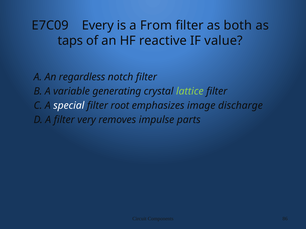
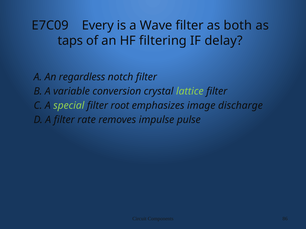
From: From -> Wave
reactive: reactive -> filtering
value: value -> delay
generating: generating -> conversion
special colour: white -> light green
very: very -> rate
parts: parts -> pulse
